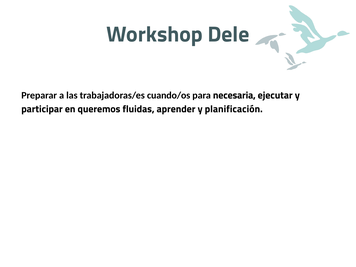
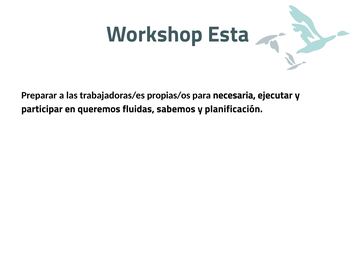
Dele: Dele -> Esta
cuando/os: cuando/os -> propias/os
aprender: aprender -> sabemos
